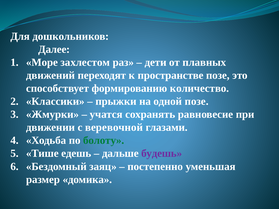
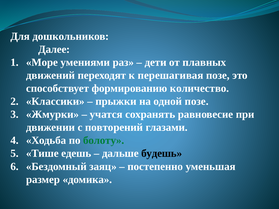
захлестом: захлестом -> умениями
пространстве: пространстве -> перешагивая
веревочной: веревочной -> повторений
будешь colour: purple -> black
